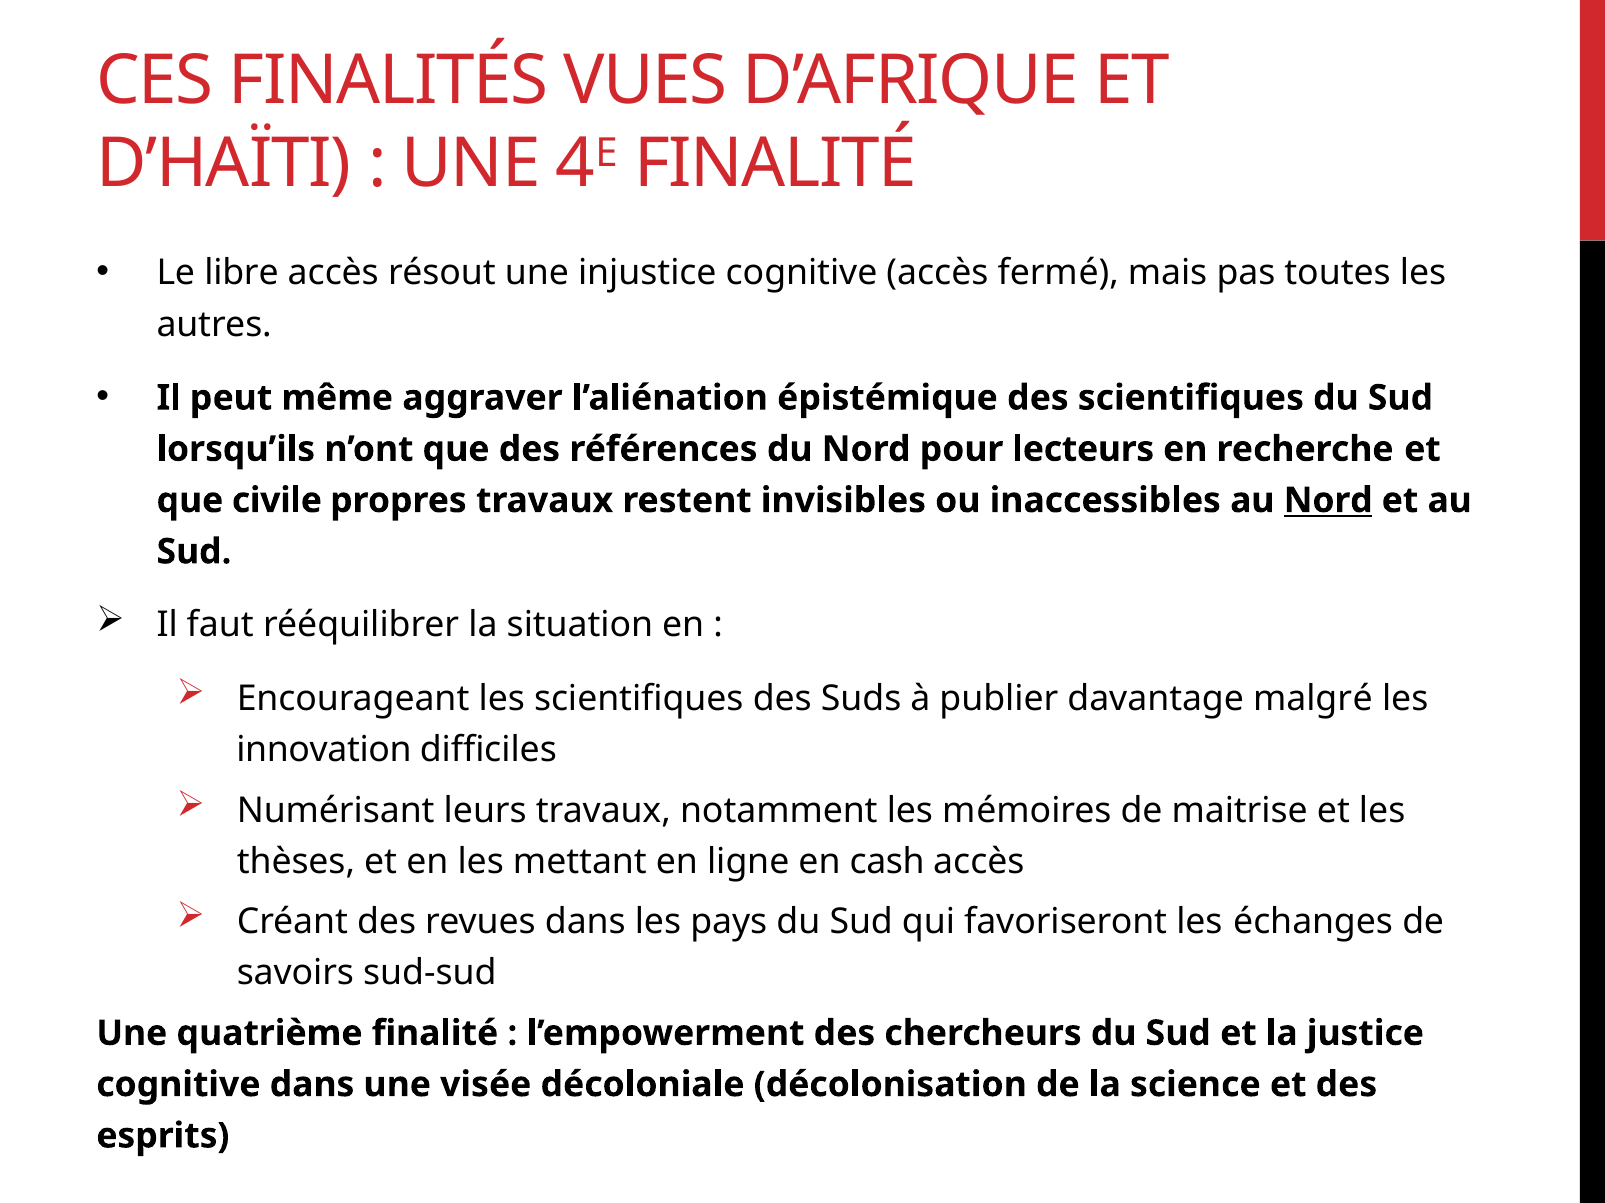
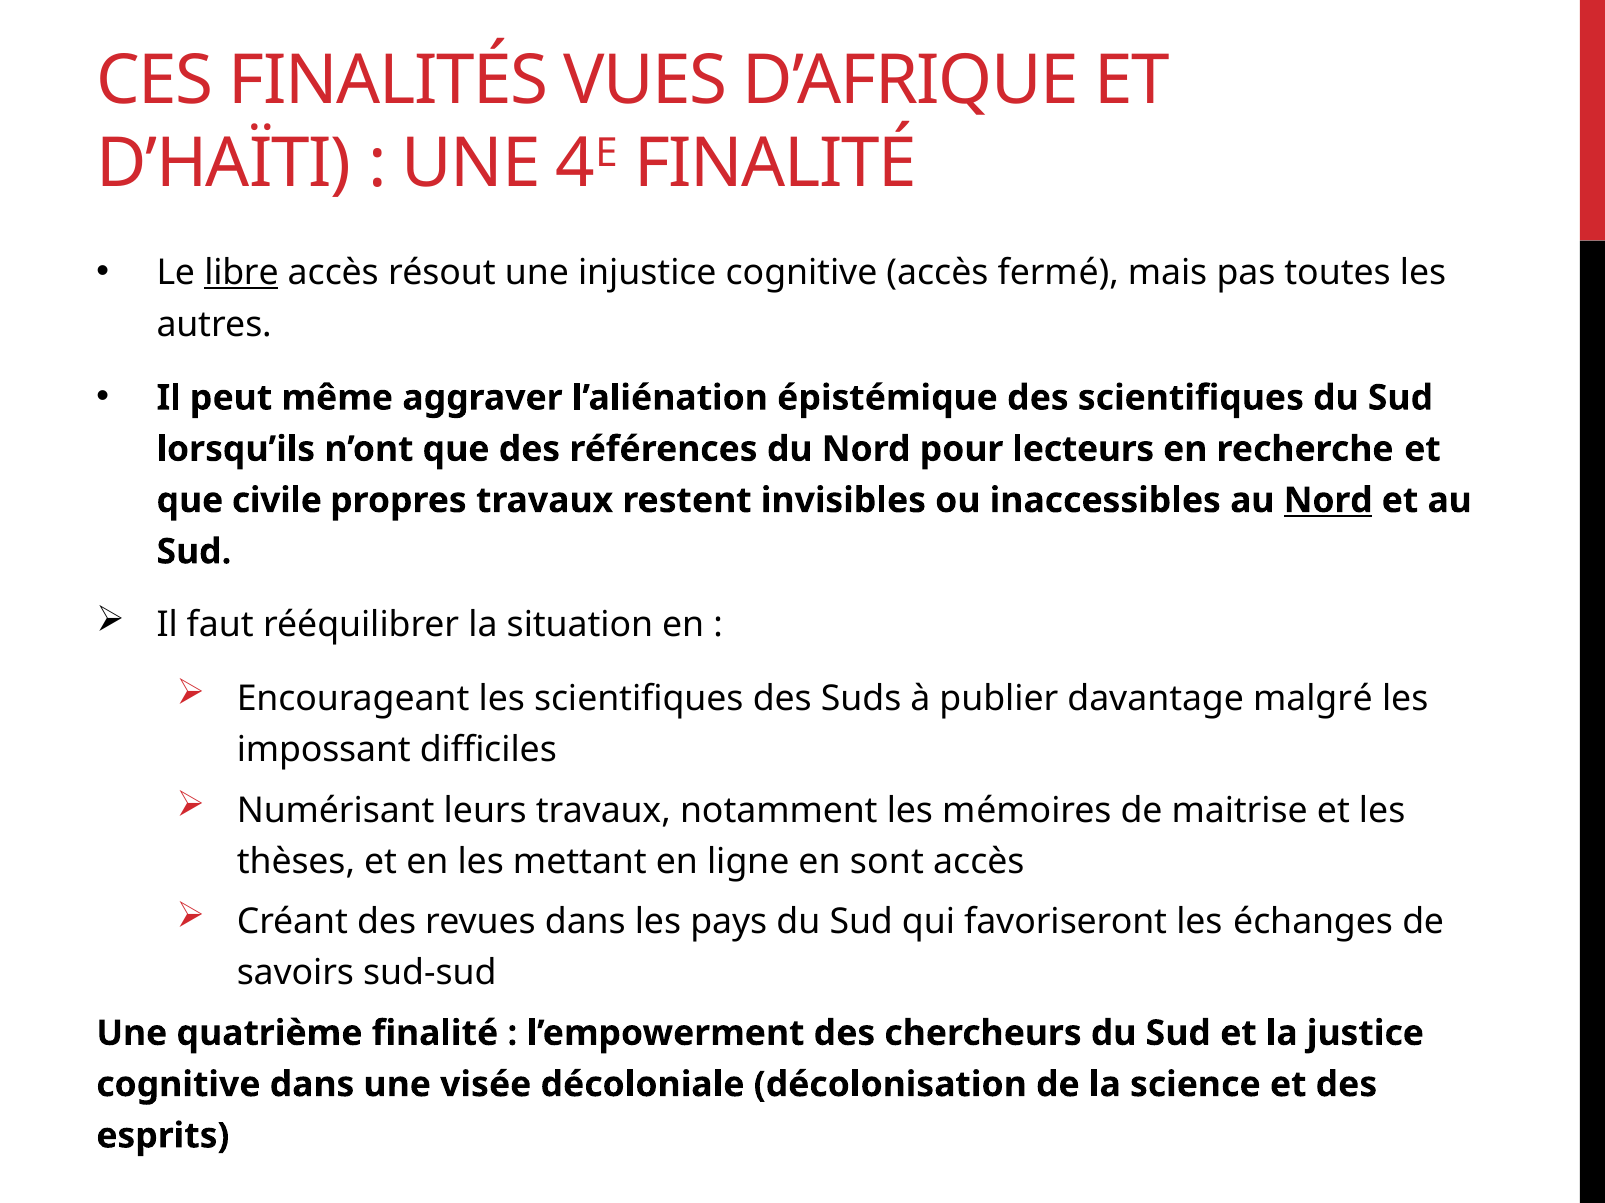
libre underline: none -> present
innovation: innovation -> impossant
cash: cash -> sont
